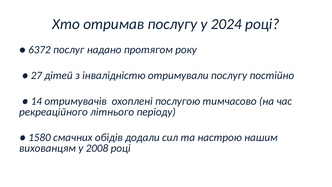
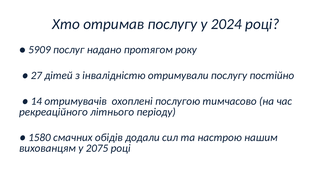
6372: 6372 -> 5909
2008: 2008 -> 2075
